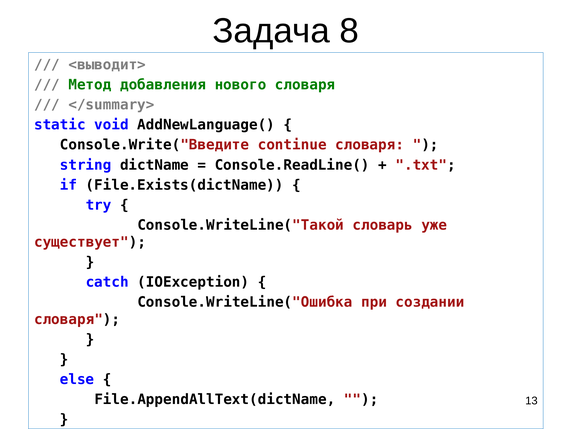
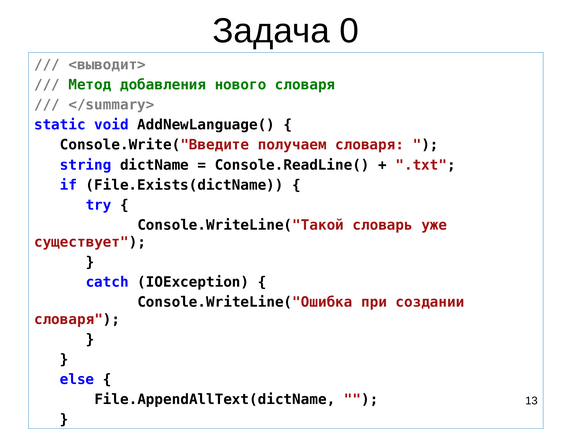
8: 8 -> 0
continue: continue -> получаем
